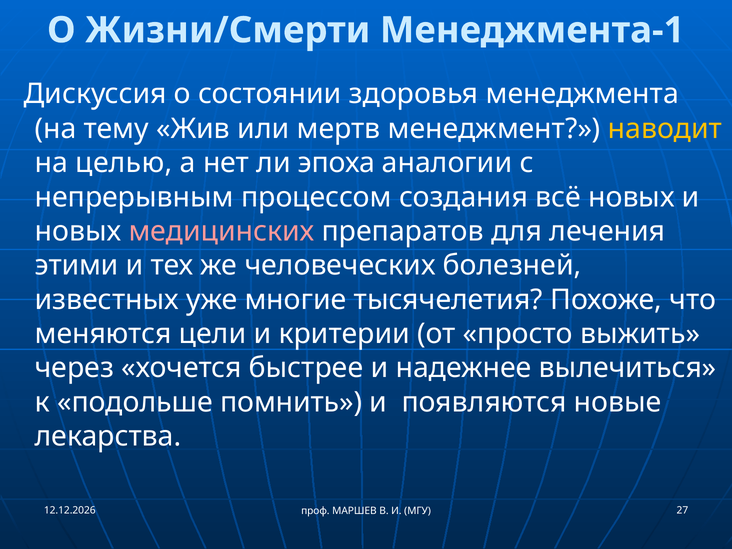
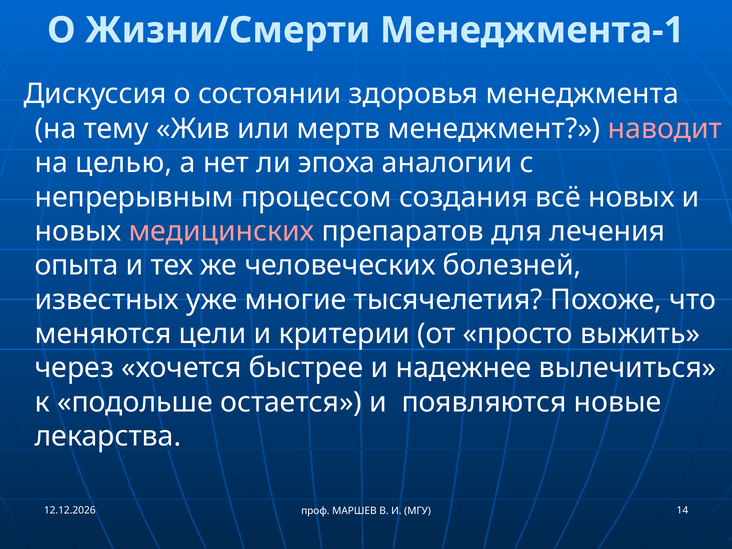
наводит colour: yellow -> pink
этими: этими -> опыта
помнить: помнить -> остается
27: 27 -> 14
